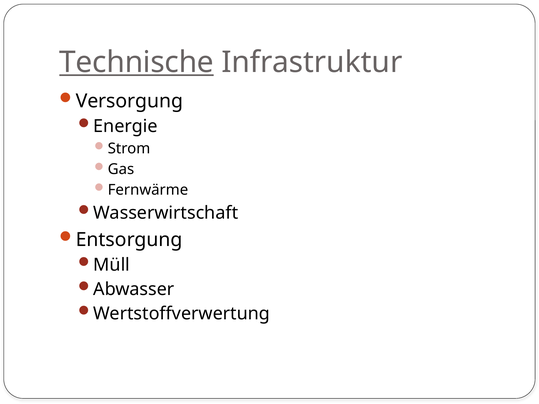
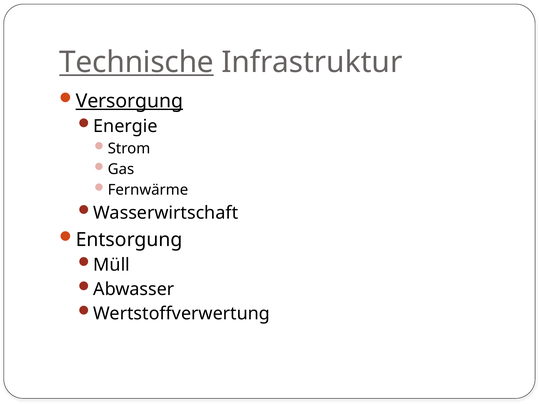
Versorgung underline: none -> present
